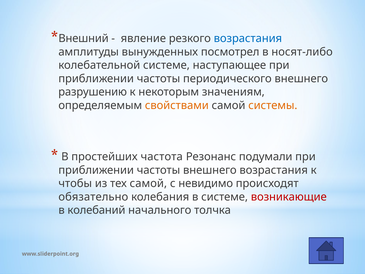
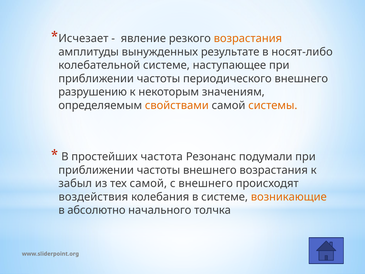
Внешний: Внешний -> Исчезает
возрастания at (248, 38) colour: blue -> orange
посмотрел: посмотрел -> результате
чтобы: чтобы -> забыл
с невидимо: невидимо -> внешнего
обязательно: обязательно -> воздействия
возникающие colour: red -> orange
колебаний: колебаний -> абсолютно
